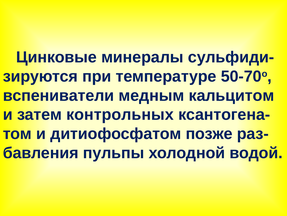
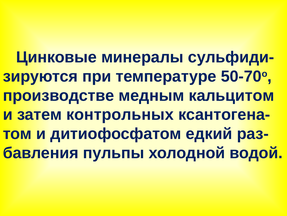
вспениватели: вспениватели -> производстве
позже: позже -> едкий
